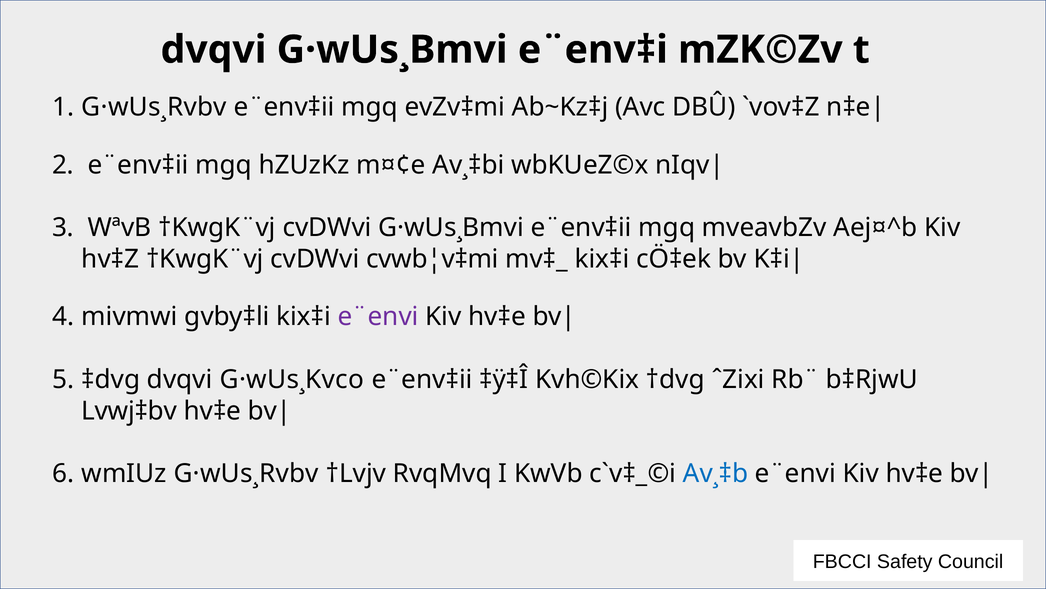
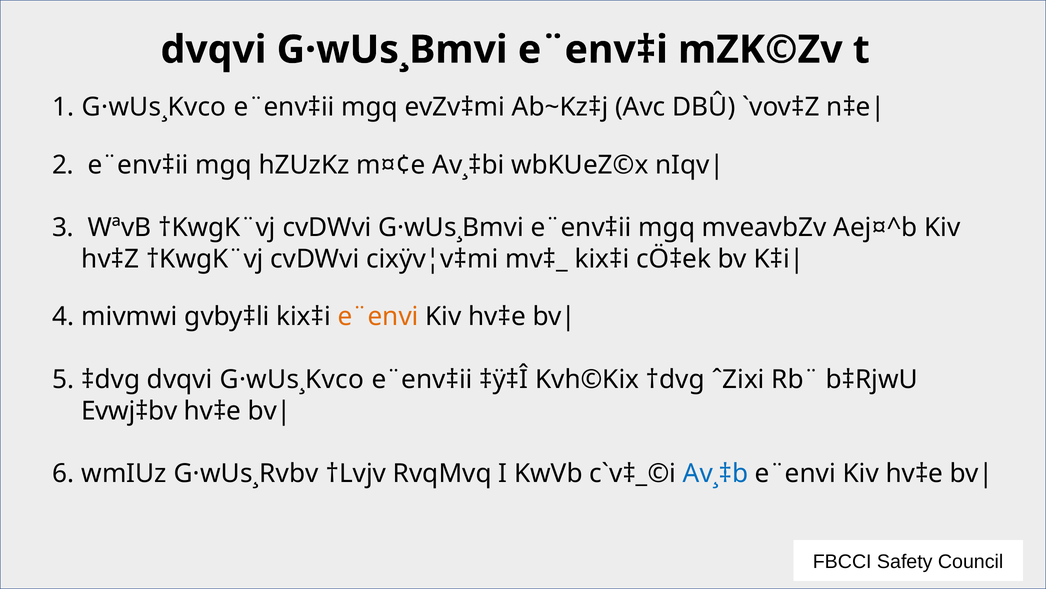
G·wUs¸Rvbv at (154, 107): G·wUs¸Rvbv -> G·wUs¸Kvco
cvwb¦v‡mi: cvwb¦v‡mi -> cixÿv¦v‡mi
e¨envi at (378, 316) colour: purple -> orange
Lvwj‡bv: Lvwj‡bv -> Evwj‡bv
